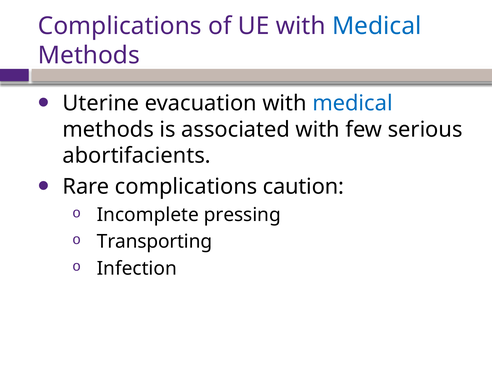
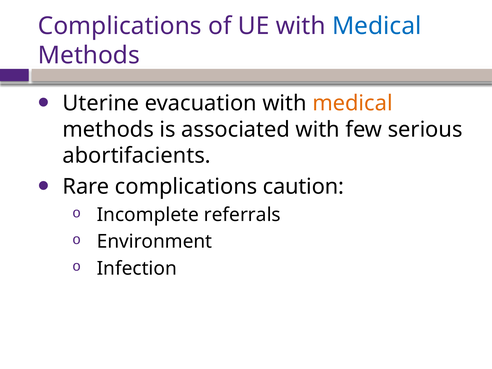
medical at (352, 103) colour: blue -> orange
pressing: pressing -> referrals
Transporting: Transporting -> Environment
